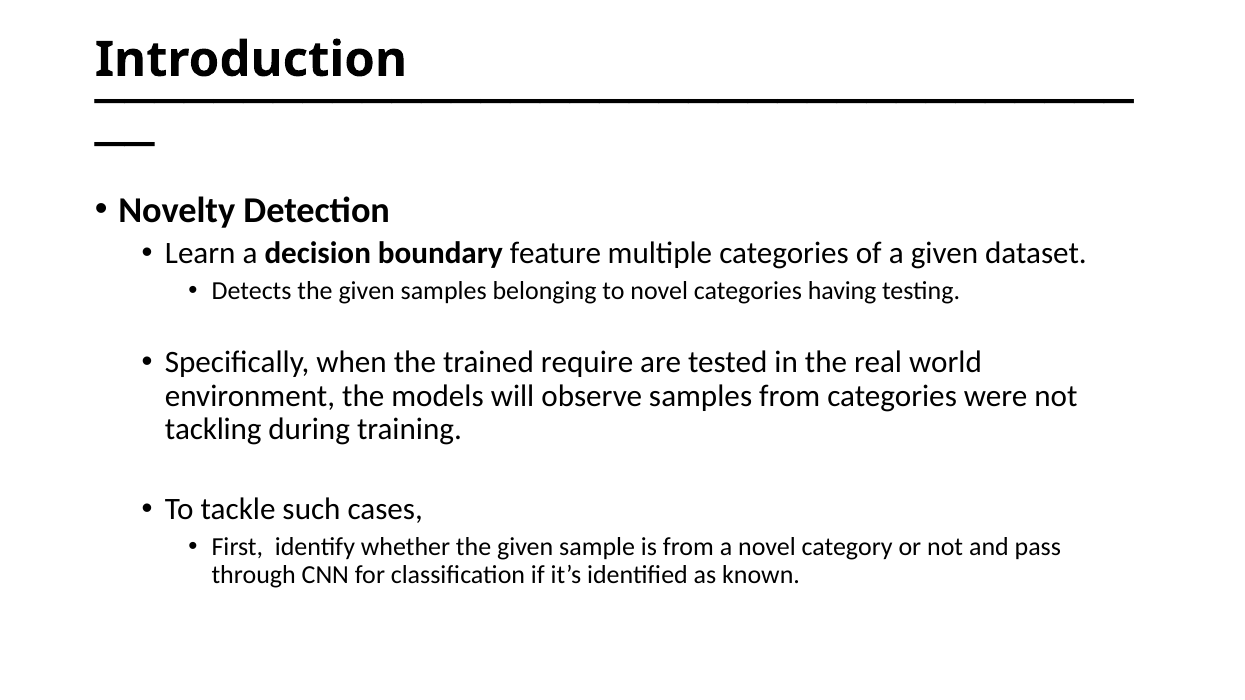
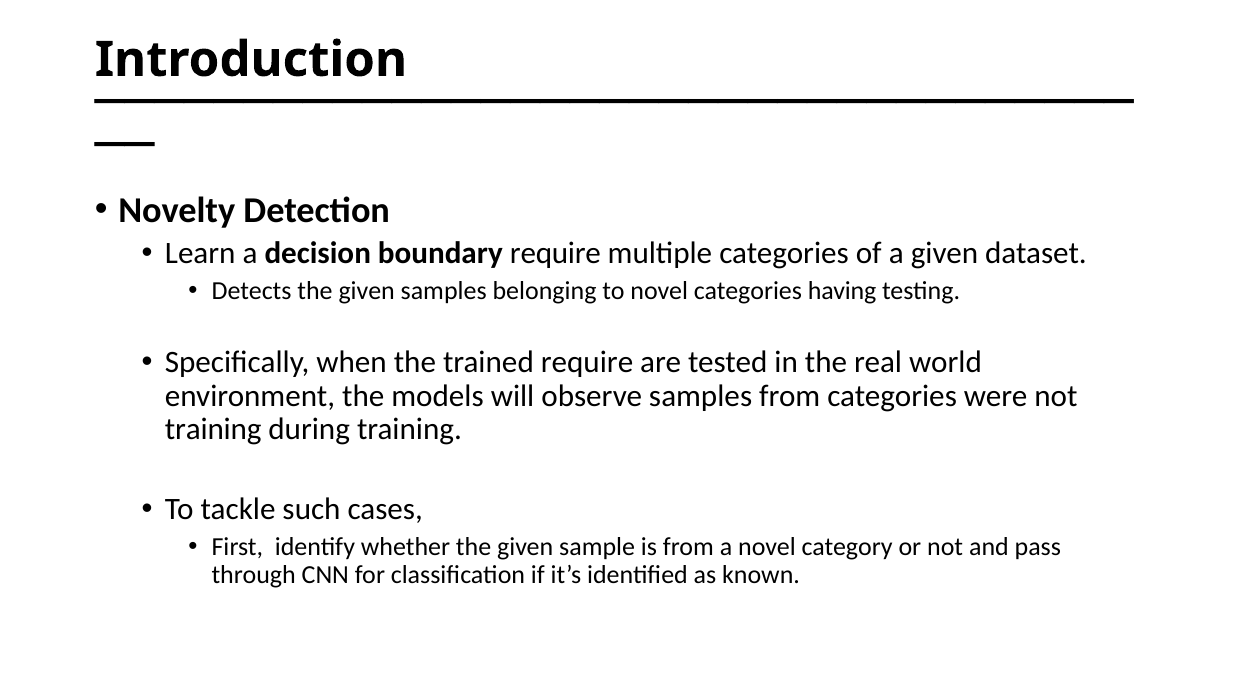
boundary feature: feature -> require
tackling at (213, 430): tackling -> training
